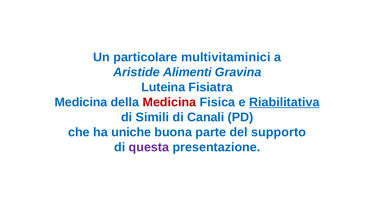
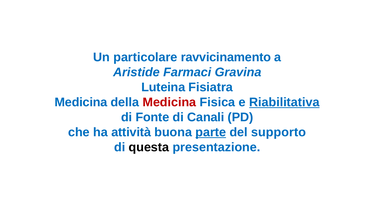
multivitaminici: multivitaminici -> ravvicinamento
Alimenti: Alimenti -> Farmaci
Simili: Simili -> Fonte
uniche: uniche -> attività
parte underline: none -> present
questa colour: purple -> black
